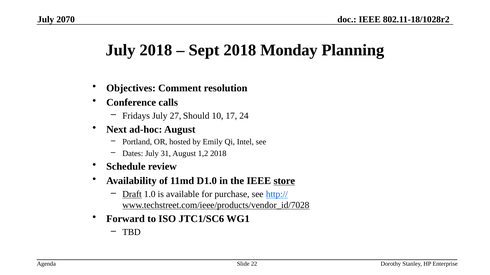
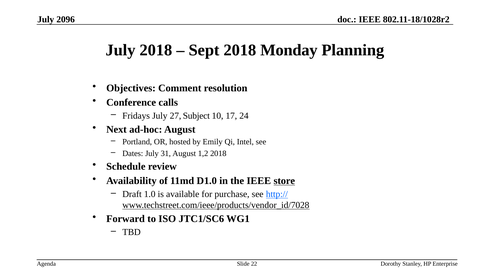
2070: 2070 -> 2096
Should: Should -> Subject
Draft underline: present -> none
